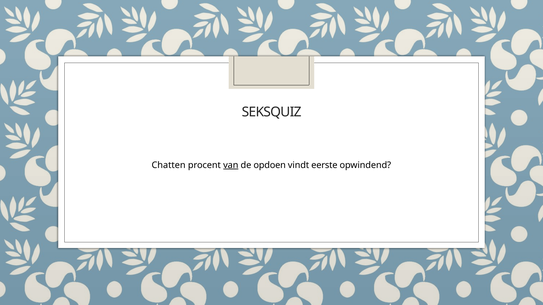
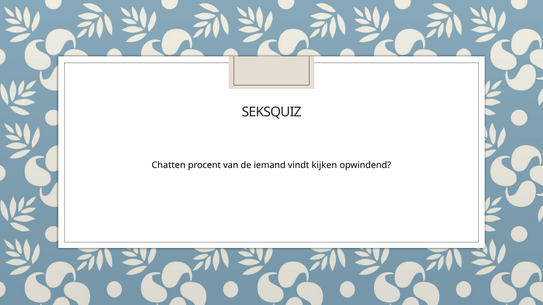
van underline: present -> none
opdoen: opdoen -> iemand
eerste: eerste -> kijken
